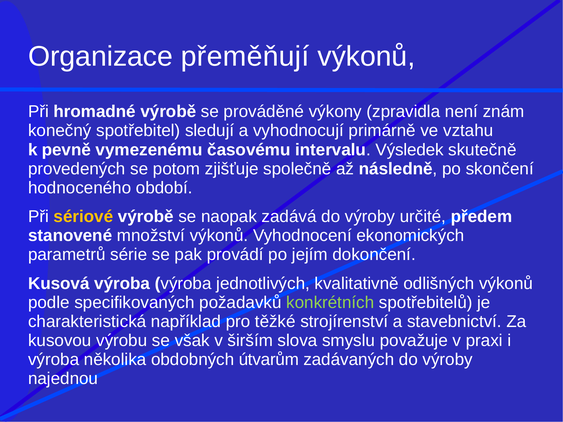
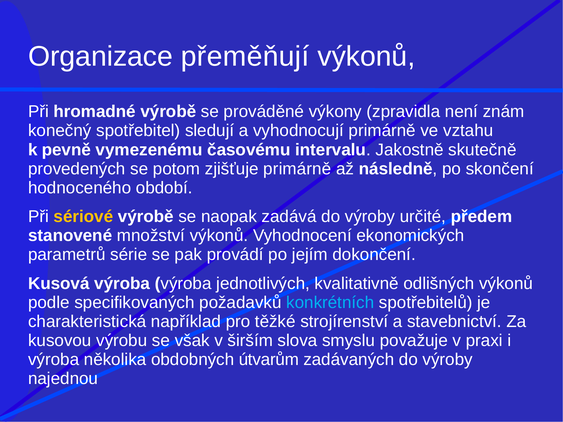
Výsledek: Výsledek -> Jakostně
zjišťuje společně: společně -> primárně
konkrétních colour: light green -> light blue
